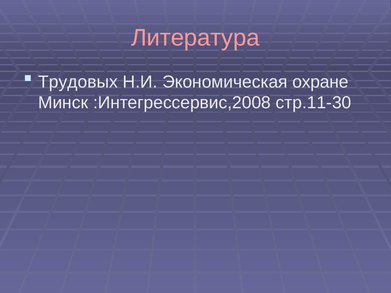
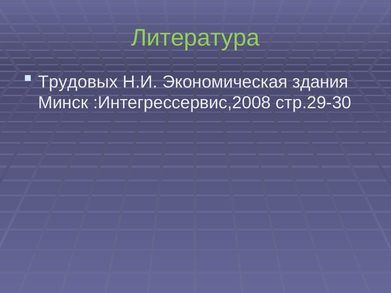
Литература colour: pink -> light green
охране: охране -> здания
стр.11-30: стр.11-30 -> стр.29-30
